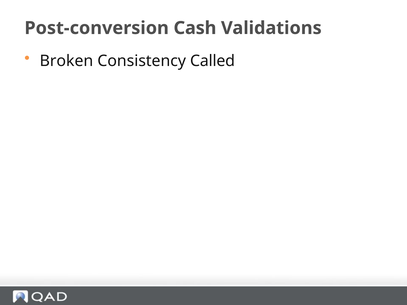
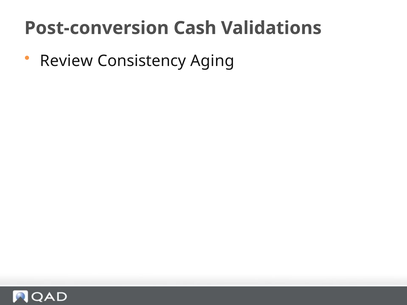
Broken: Broken -> Review
Called: Called -> Aging
